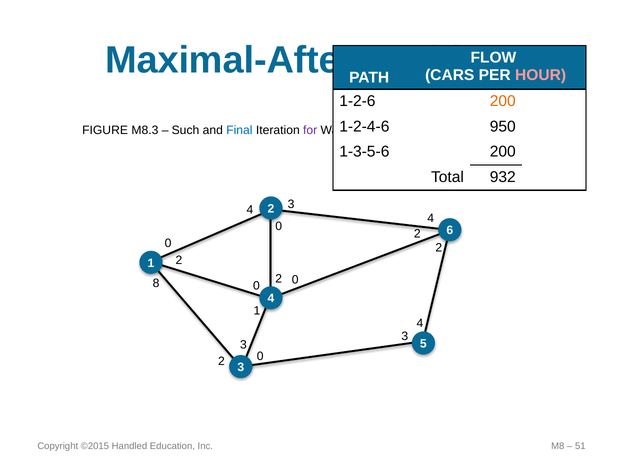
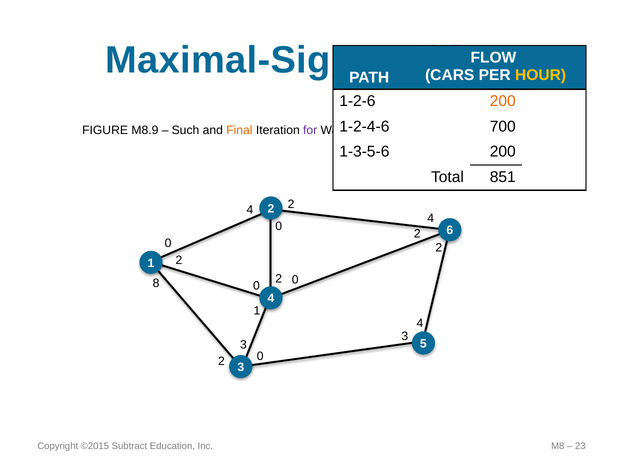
Maximal-After: Maximal-After -> Maximal-Sign
HOUR colour: pink -> yellow
950: 950 -> 700
M8.3: M8.3 -> M8.9
Final colour: blue -> orange
932: 932 -> 851
3 at (291, 204): 3 -> 2
Handled: Handled -> Subtract
51: 51 -> 23
